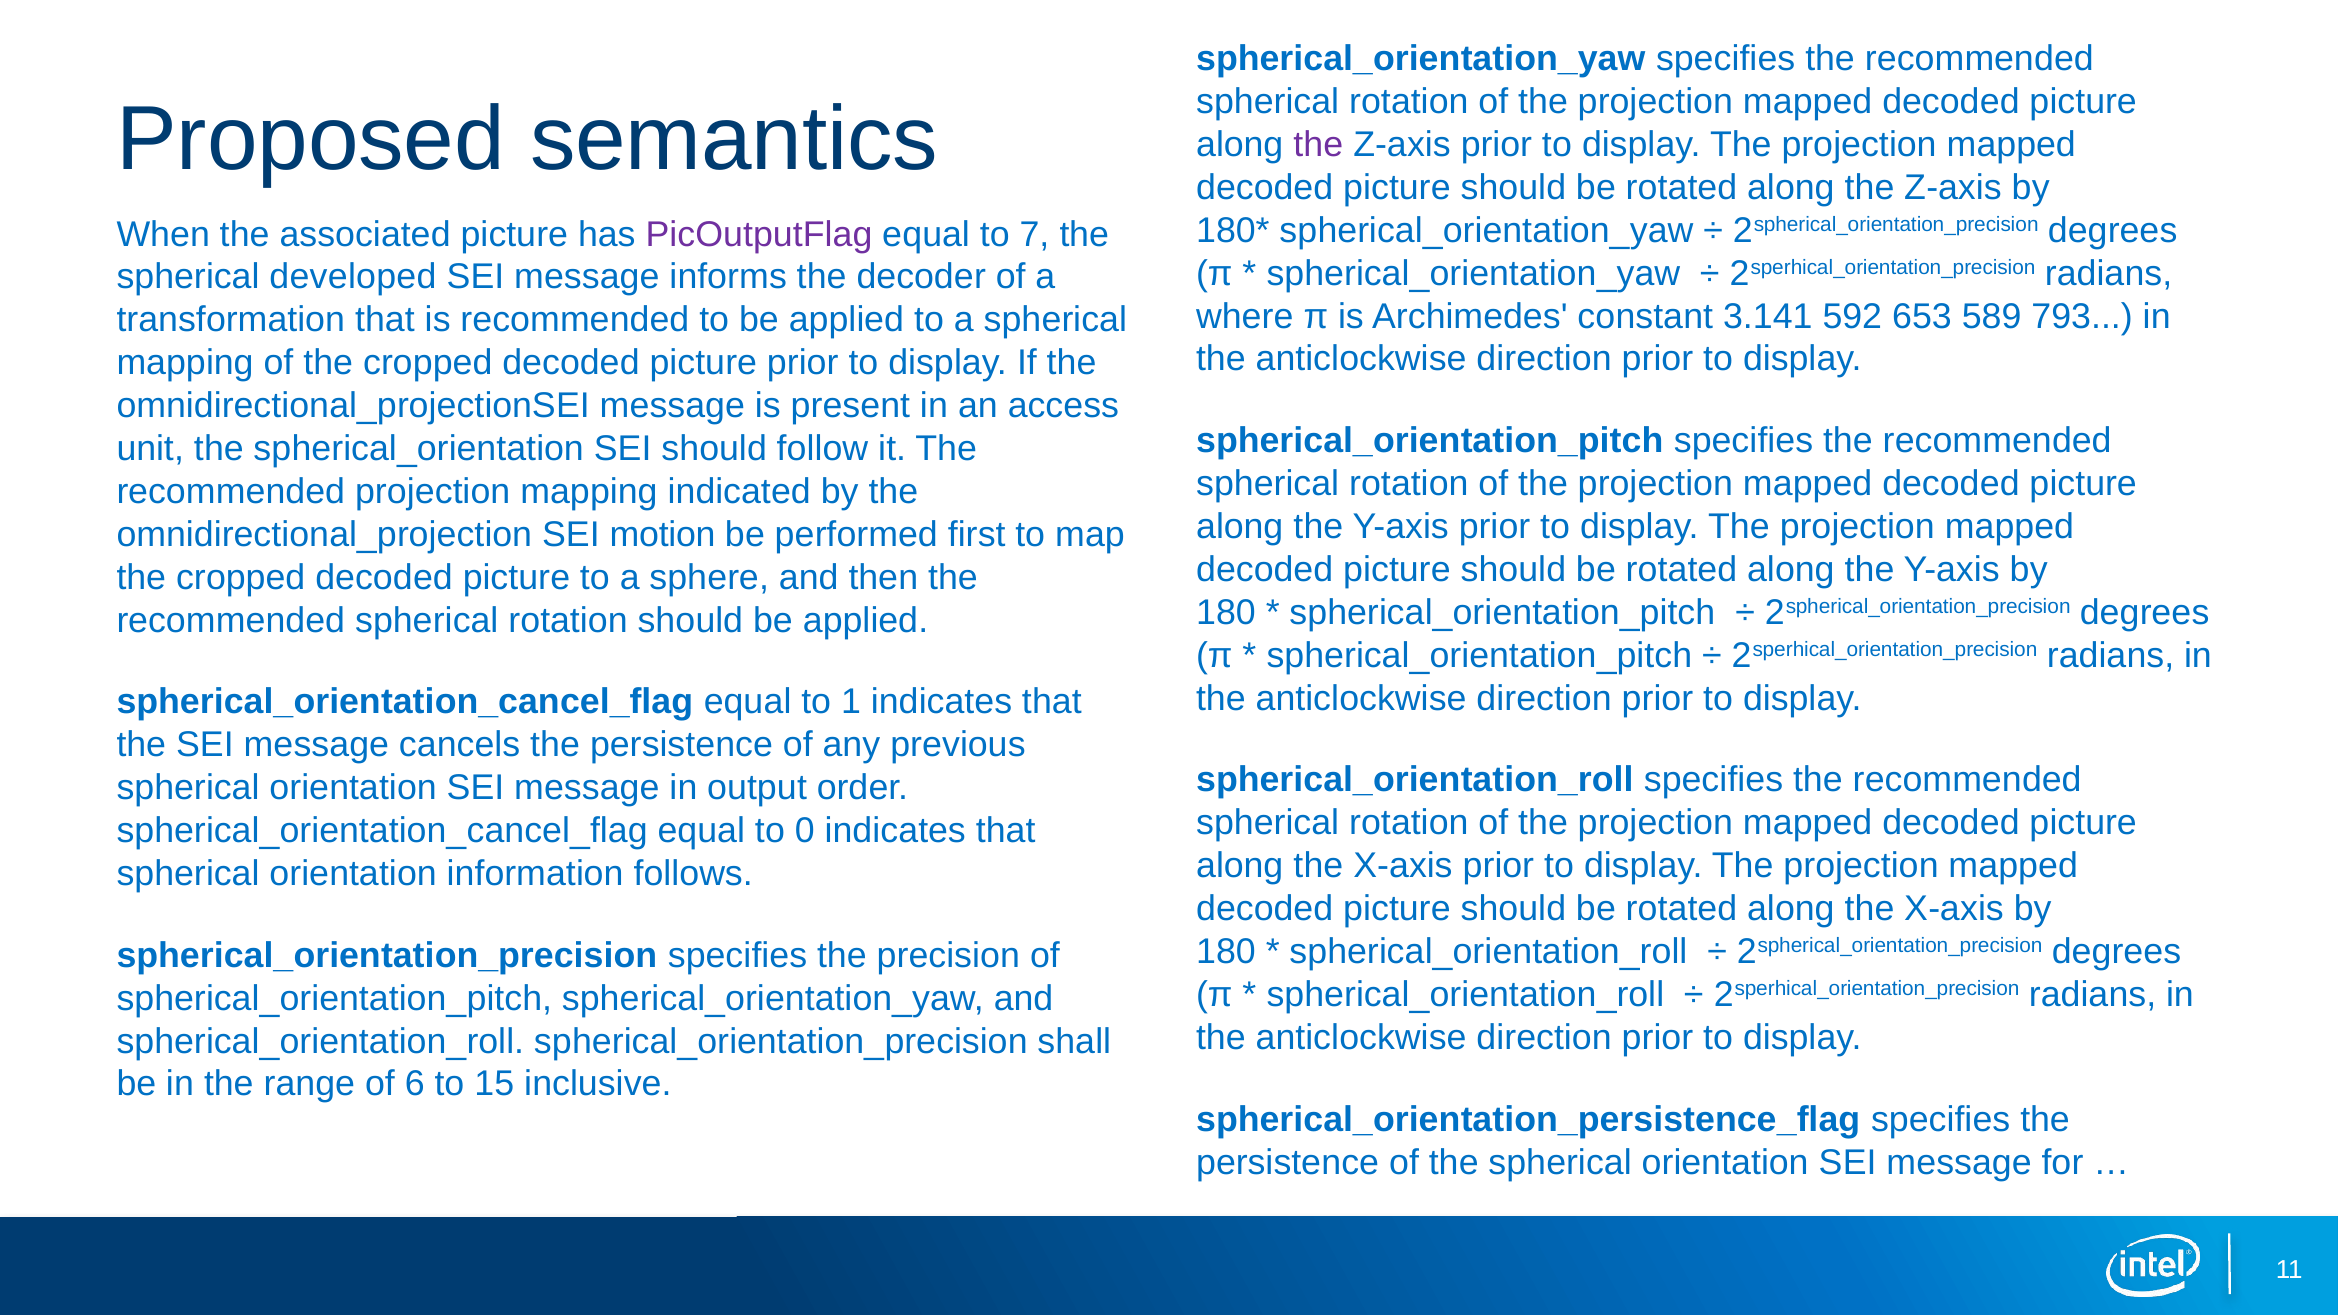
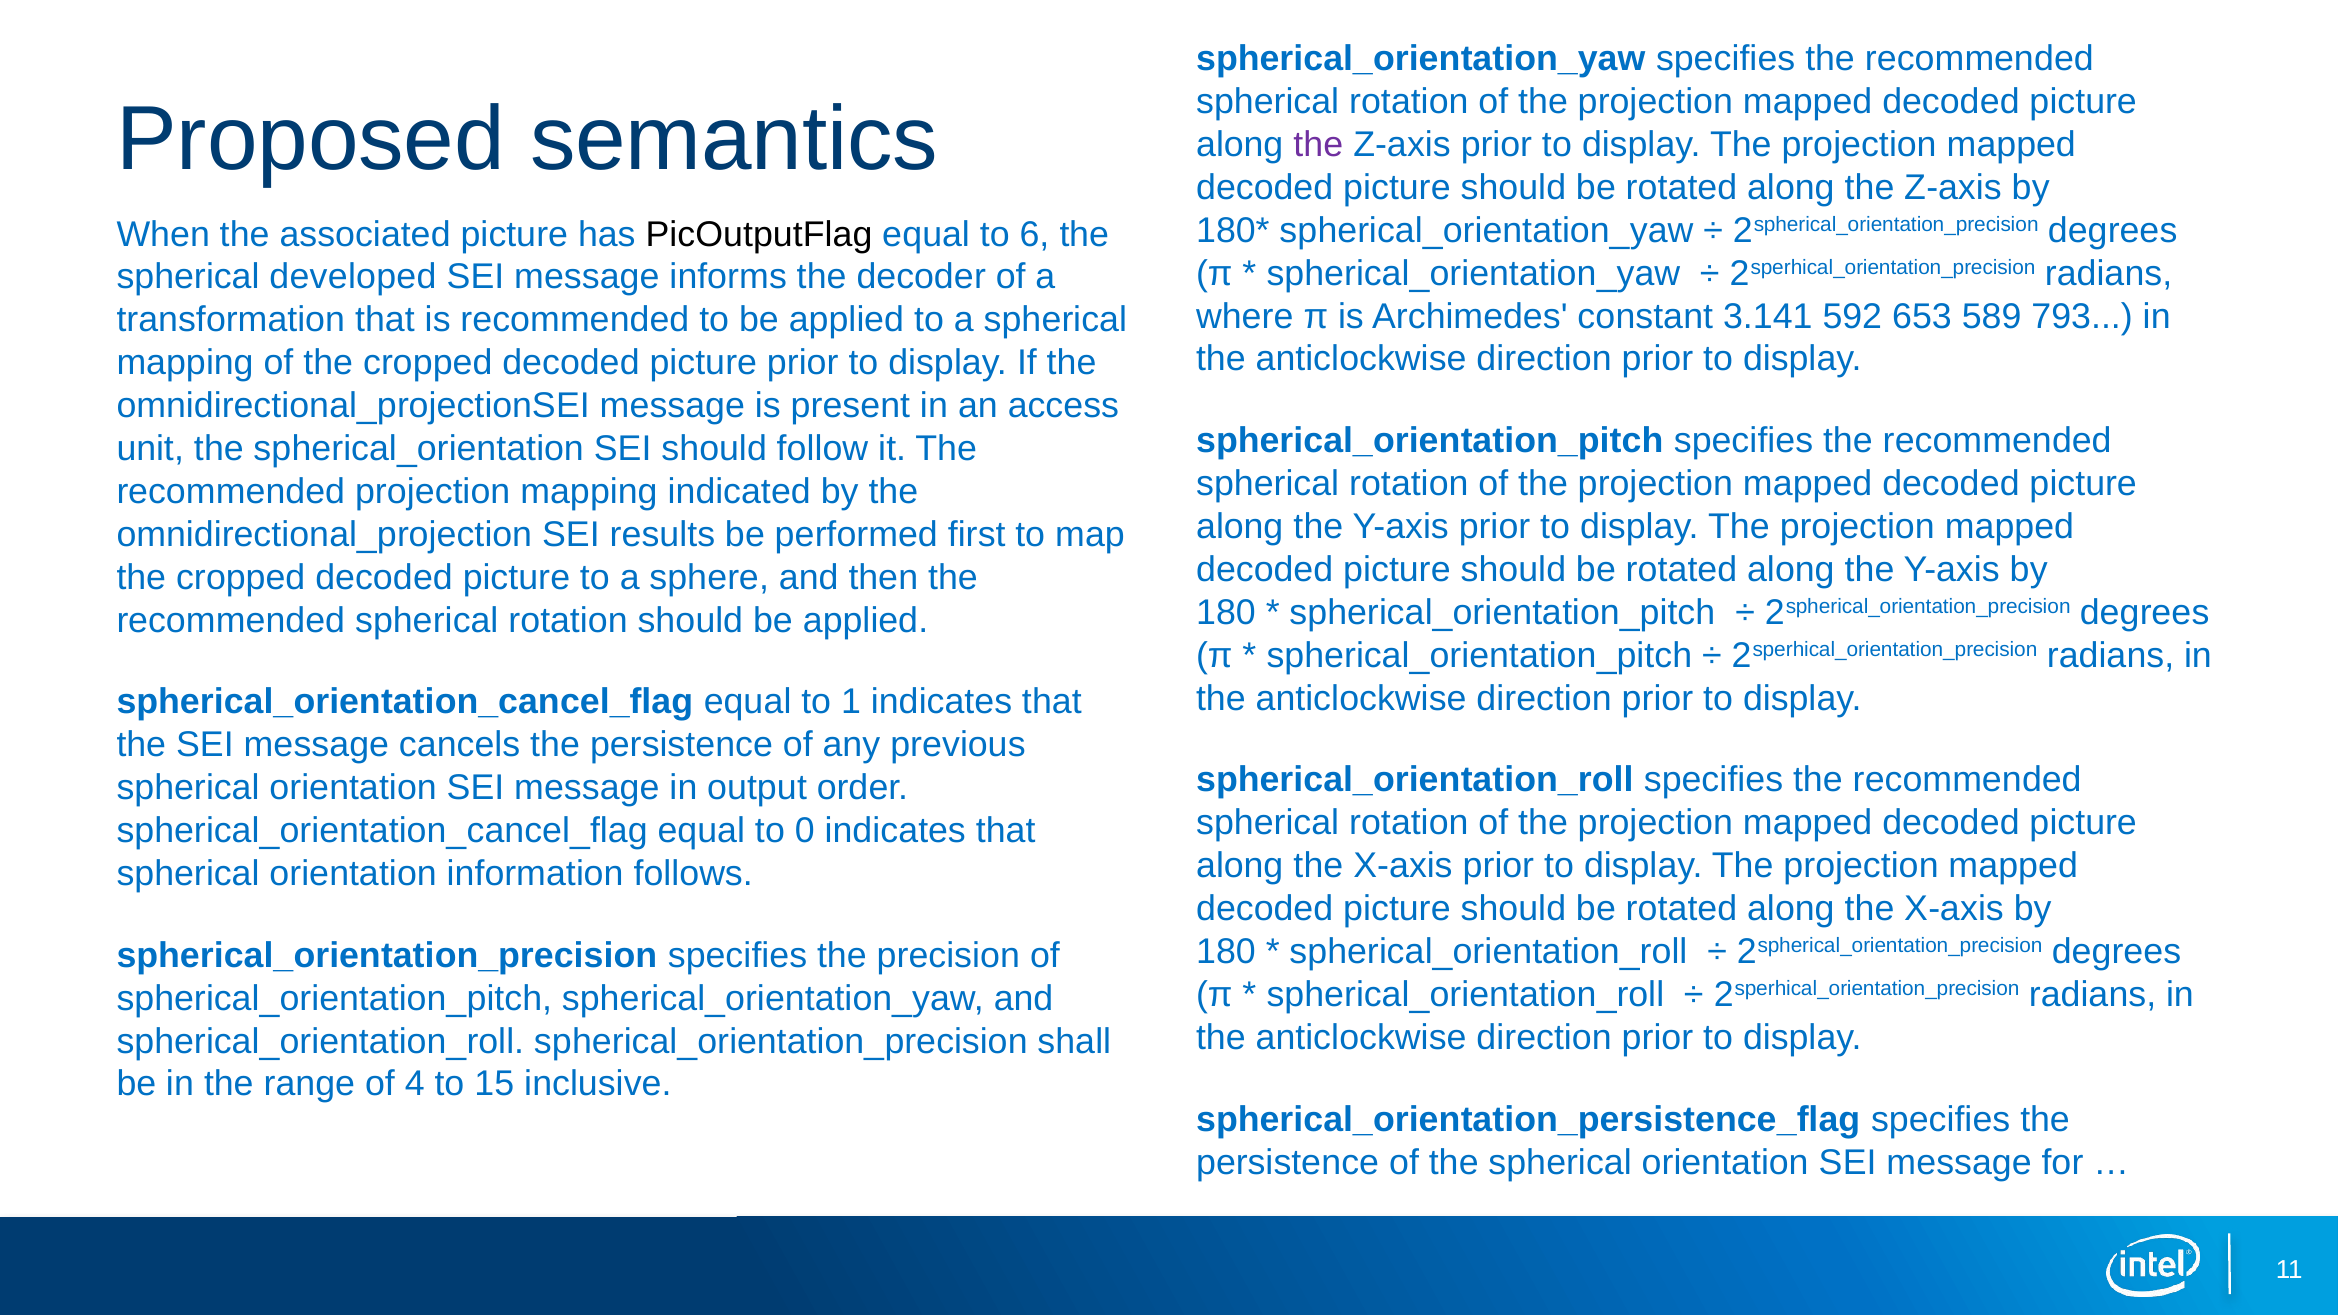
PicOutputFlag colour: purple -> black
7: 7 -> 6
motion: motion -> results
6: 6 -> 4
